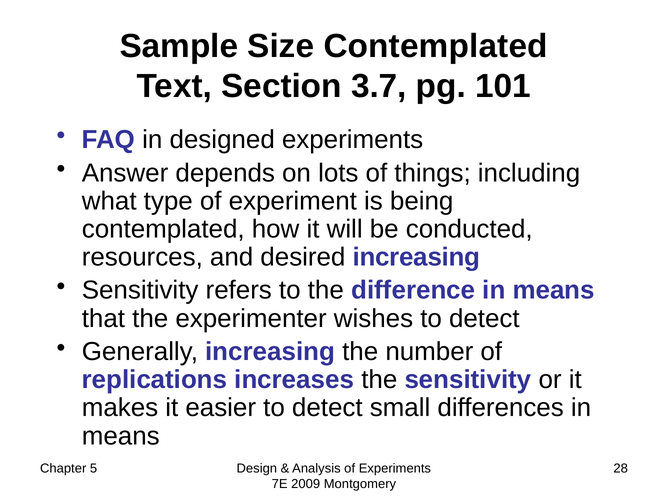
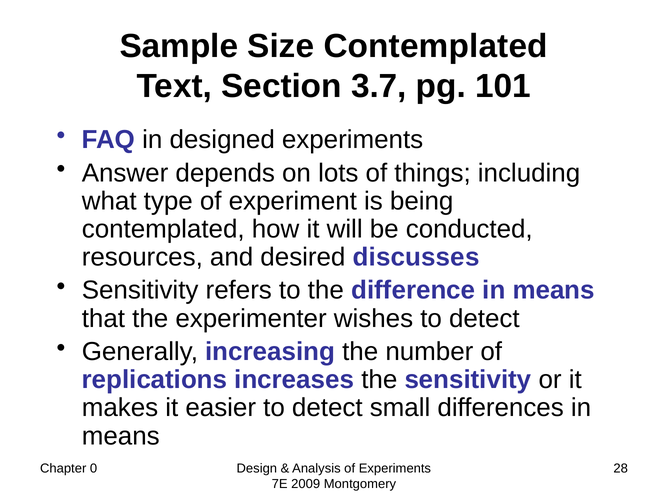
desired increasing: increasing -> discusses
5: 5 -> 0
